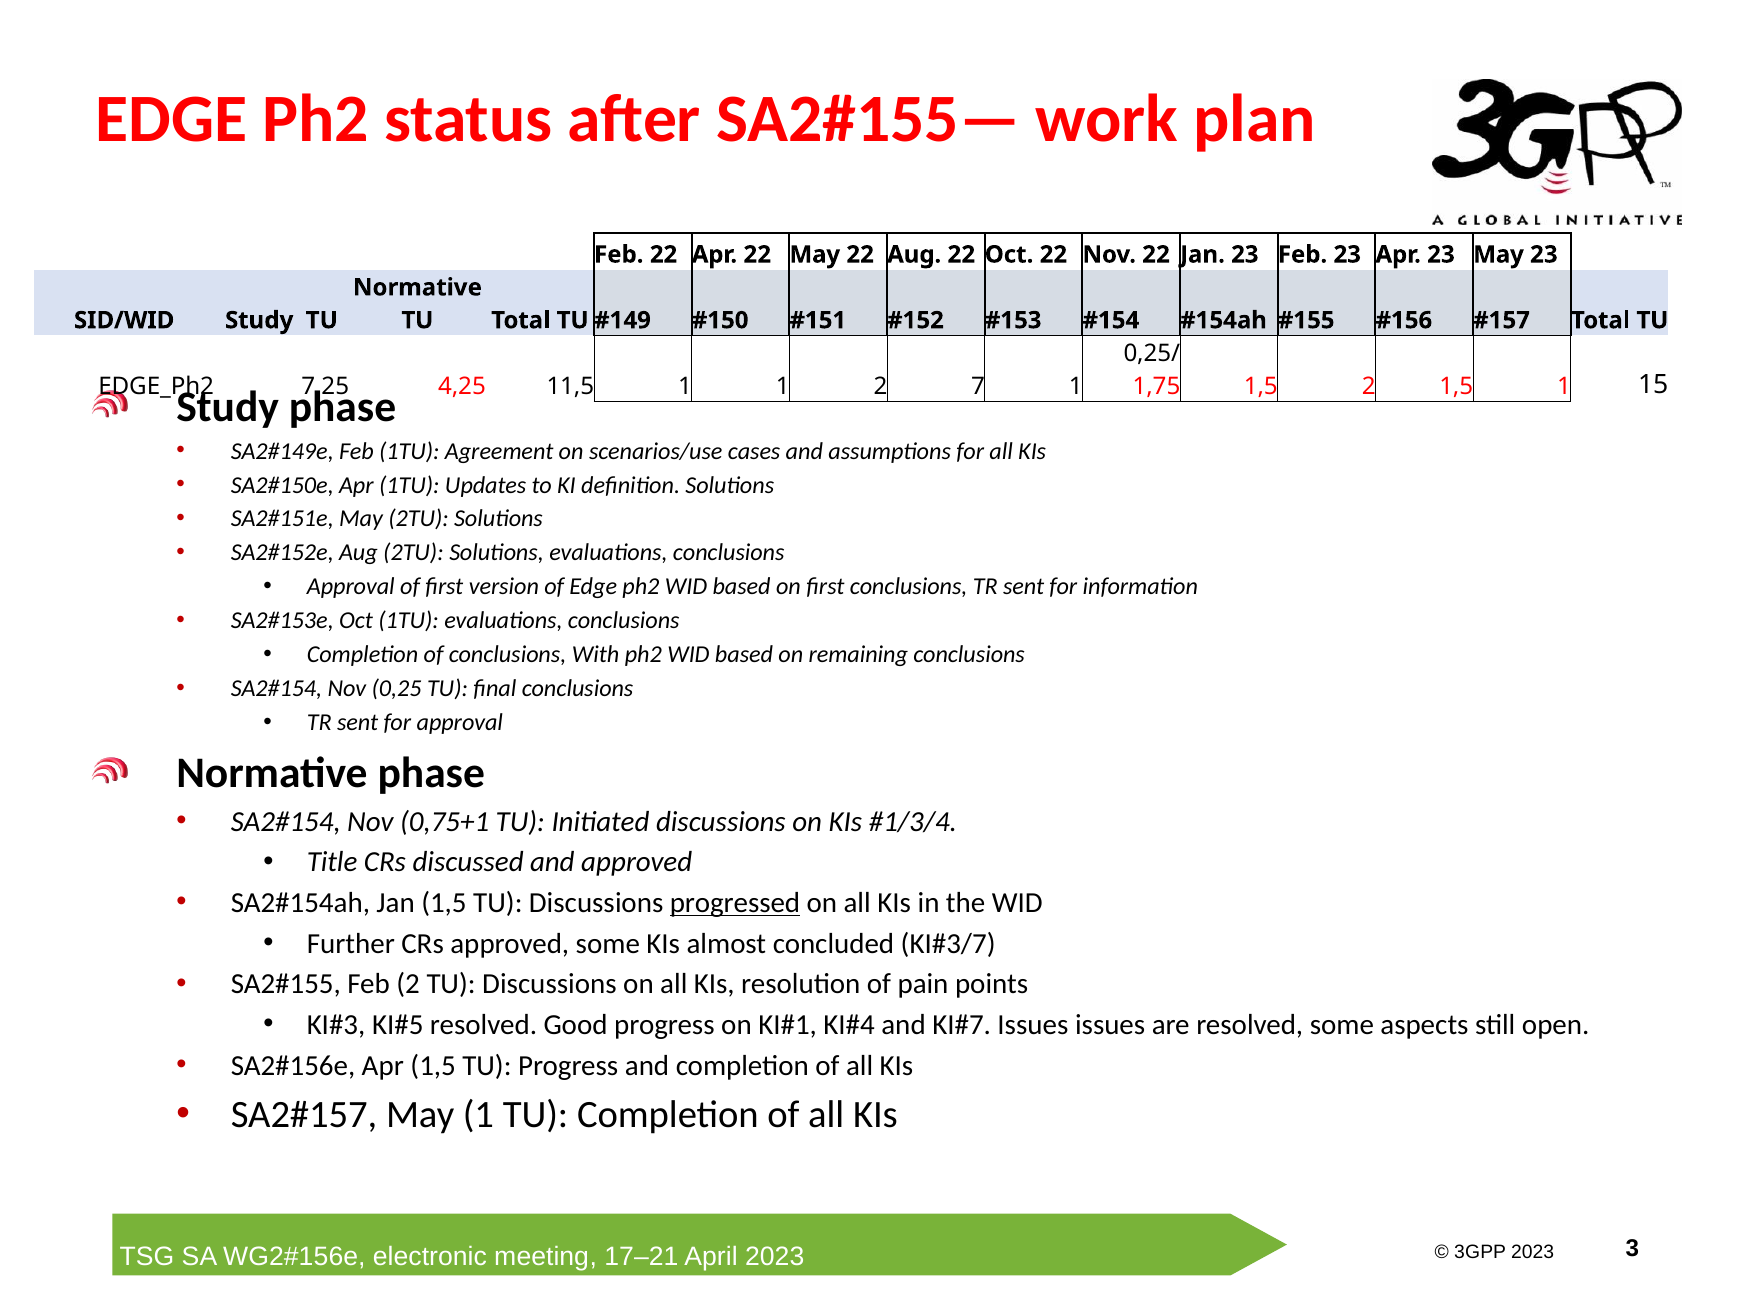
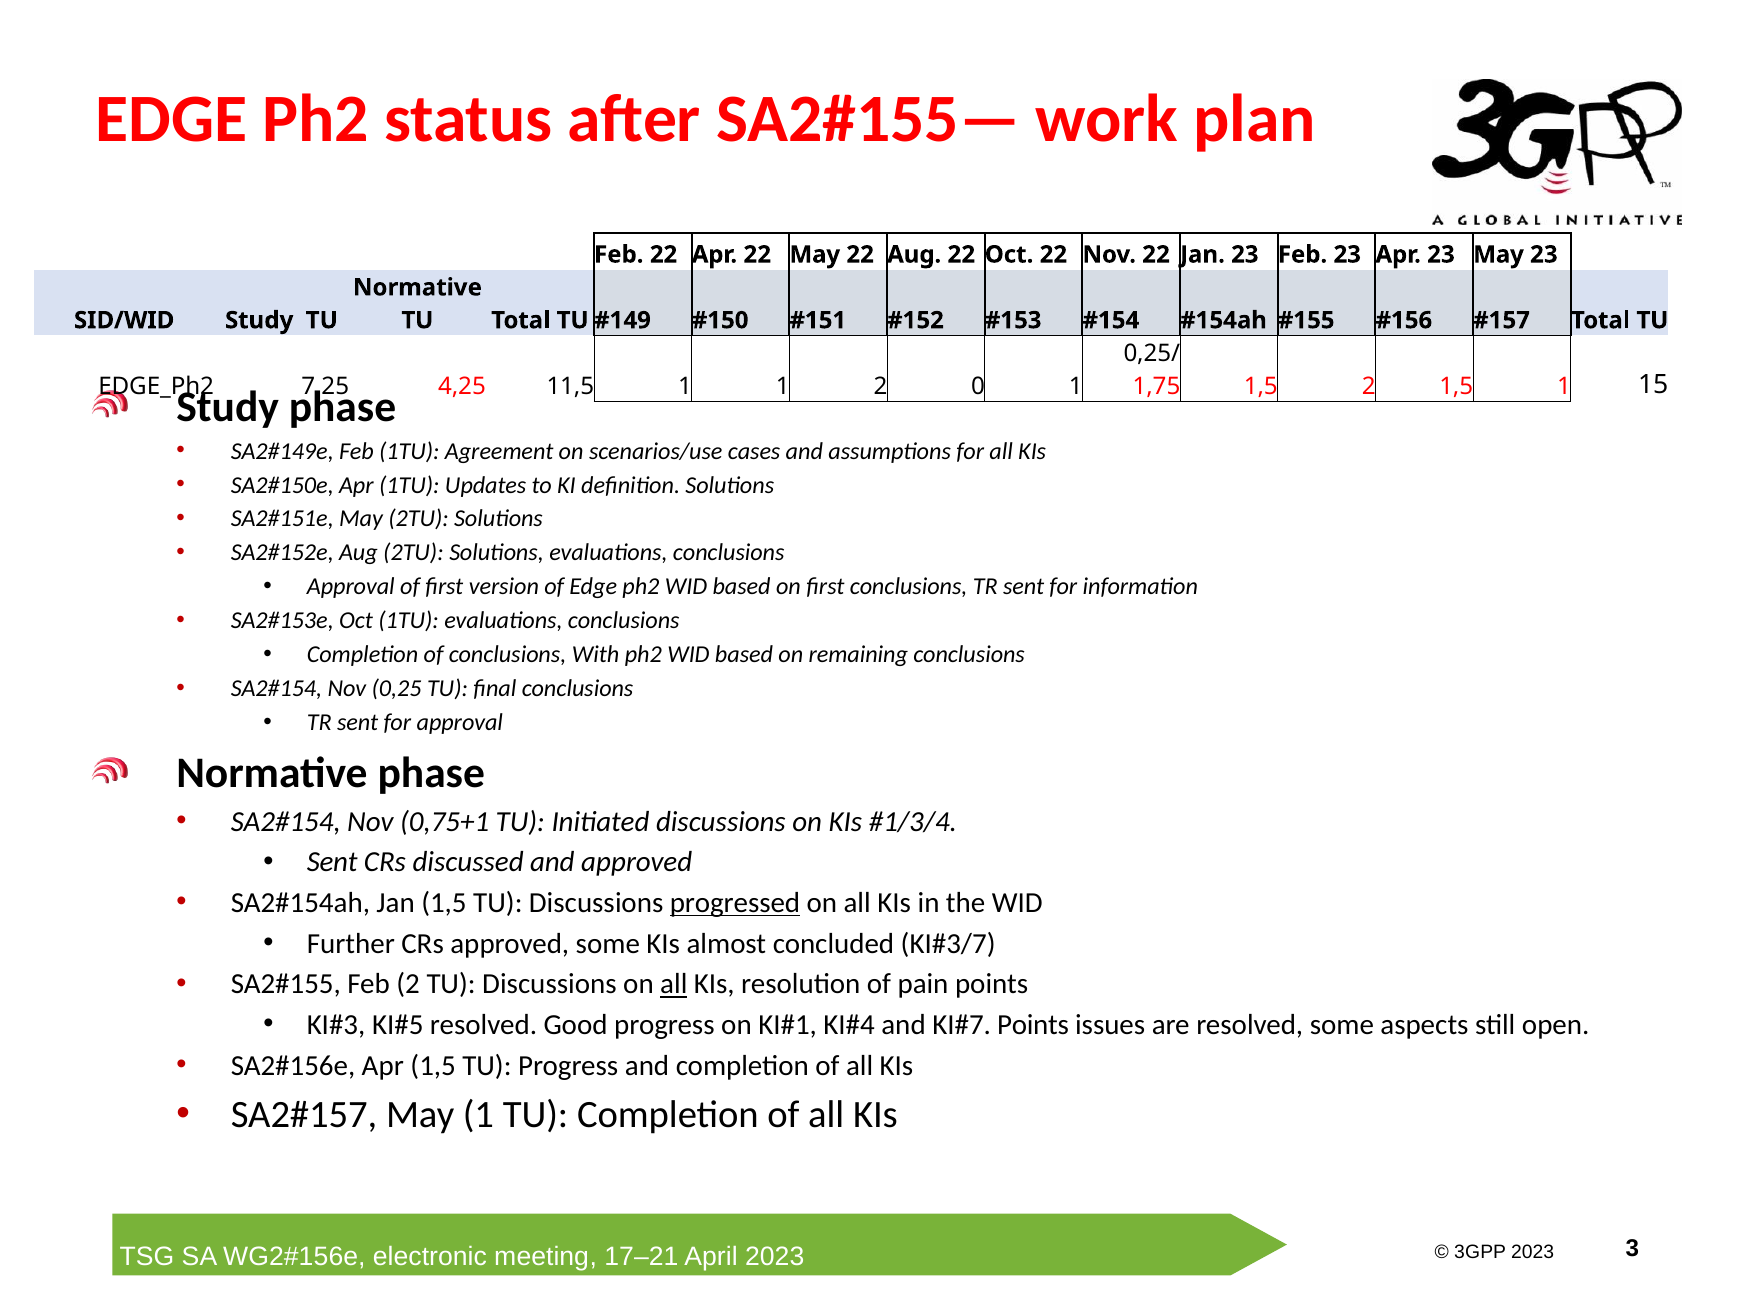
7: 7 -> 0
Title at (332, 862): Title -> Sent
all at (674, 984) underline: none -> present
Issues at (1033, 1025): Issues -> Points
